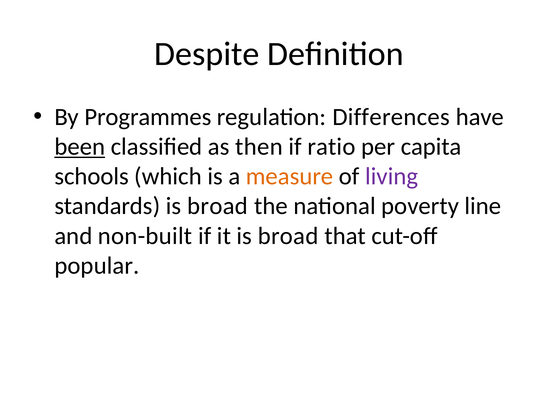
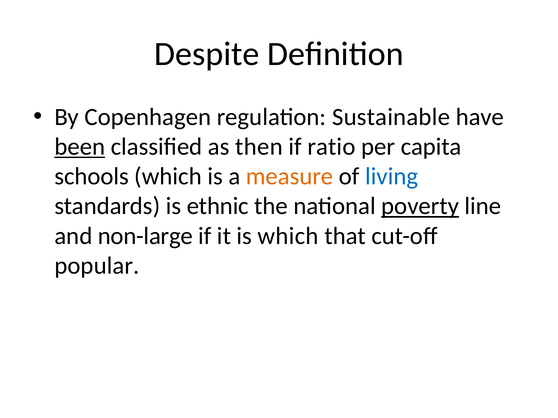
Programmes: Programmes -> Copenhagen
Differences: Differences -> Sustainable
living colour: purple -> blue
standards is broad: broad -> ethnic
poverty underline: none -> present
non-built: non-built -> non-large
it is broad: broad -> which
